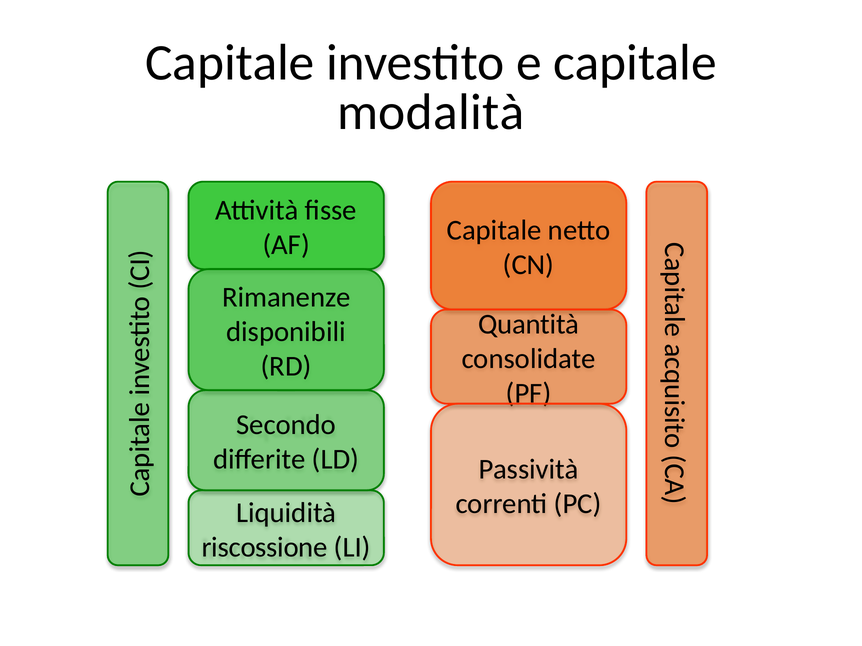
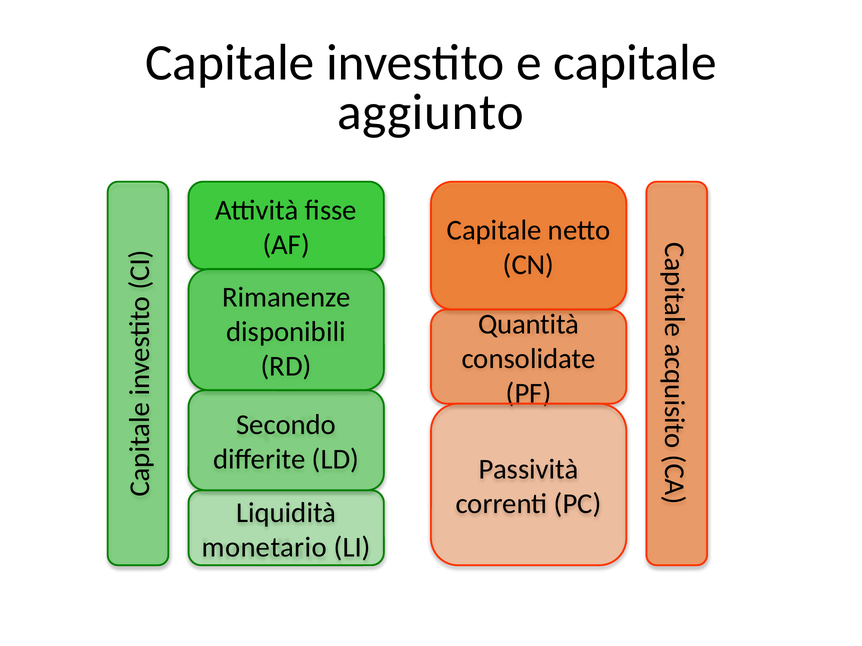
modalità: modalità -> aggiunto
riscossione: riscossione -> monetario
